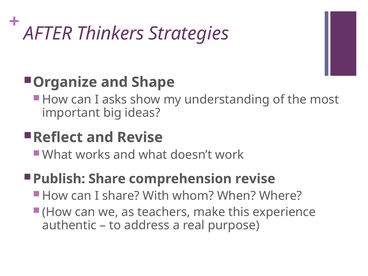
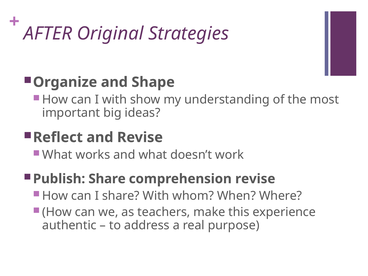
Thinkers: Thinkers -> Original
I asks: asks -> with
